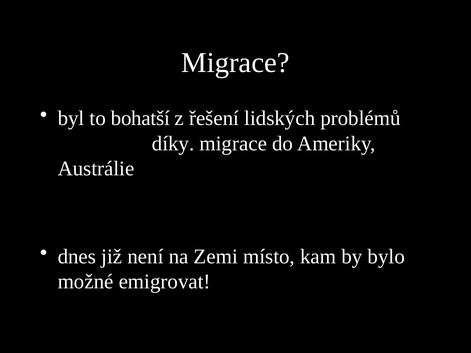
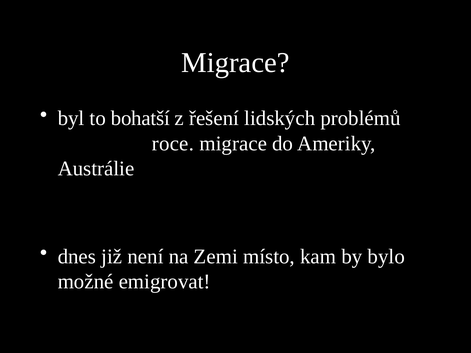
díky: díky -> roce
